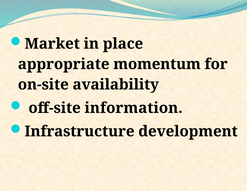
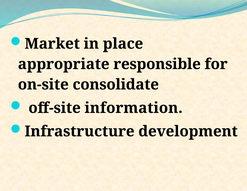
momentum: momentum -> responsible
availability: availability -> consolidate
